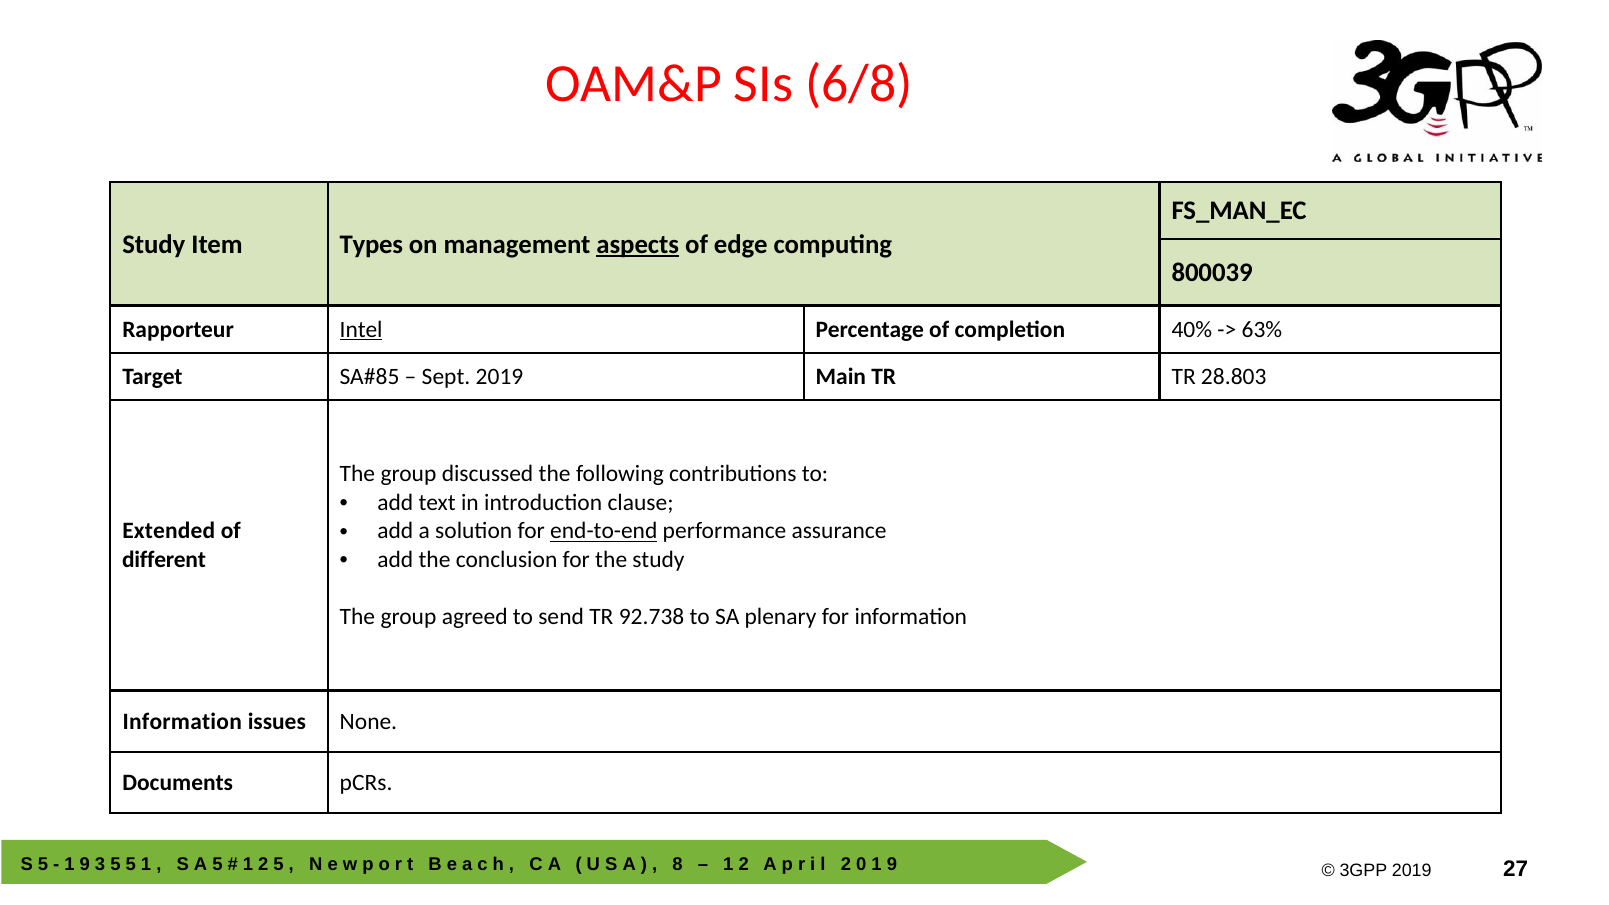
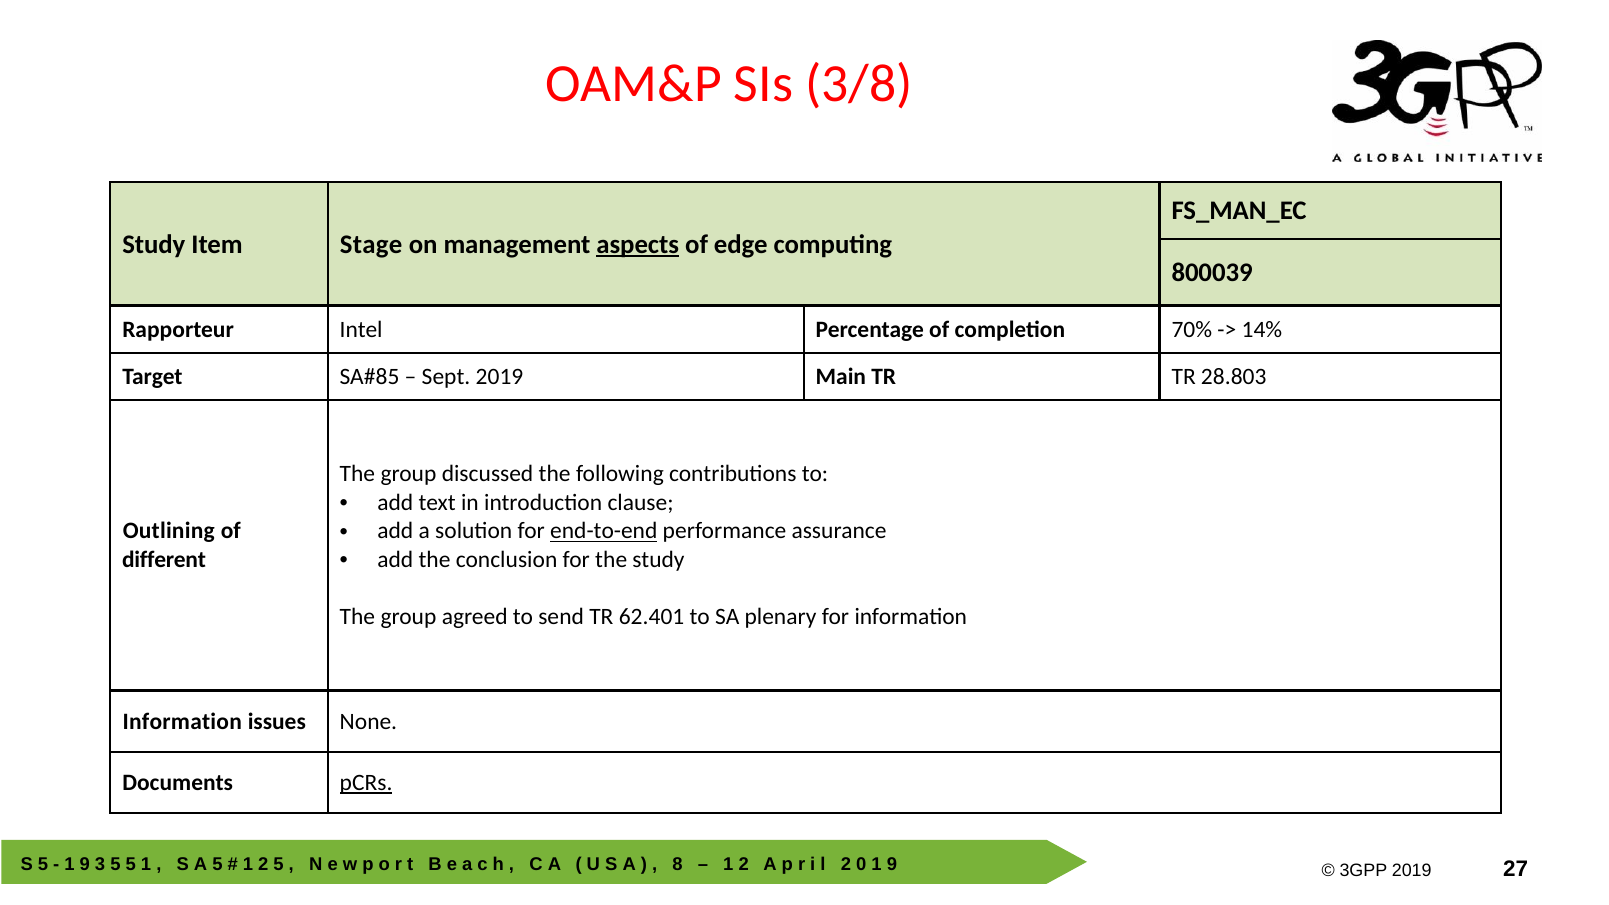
6/8: 6/8 -> 3/8
Types: Types -> Stage
Intel underline: present -> none
40%: 40% -> 70%
63%: 63% -> 14%
Extended: Extended -> Outlining
92.738: 92.738 -> 62.401
pCRs underline: none -> present
